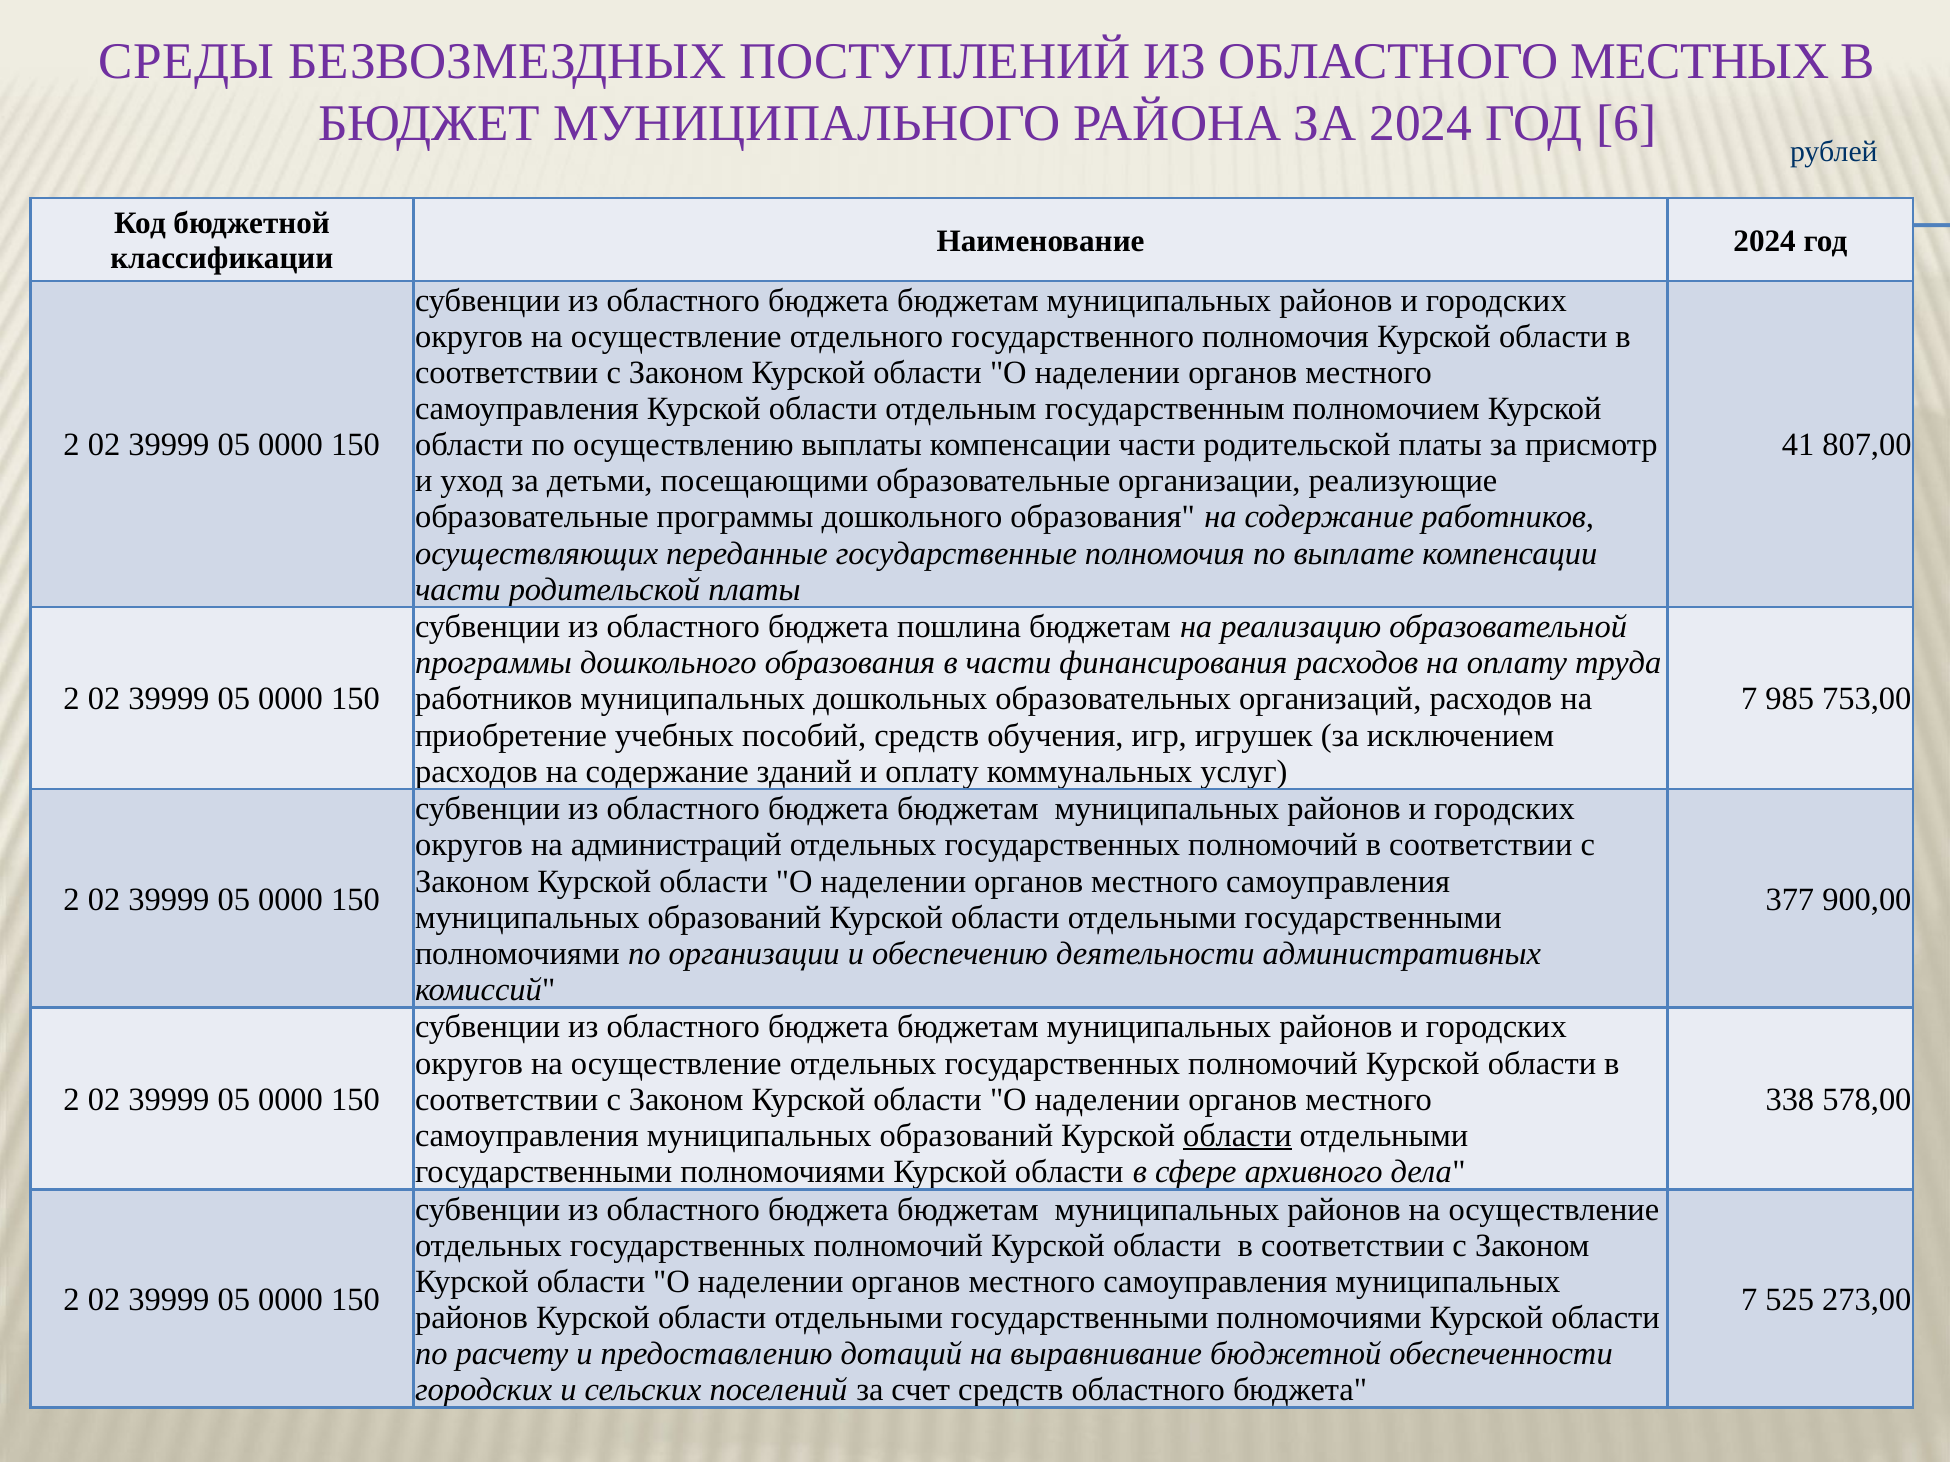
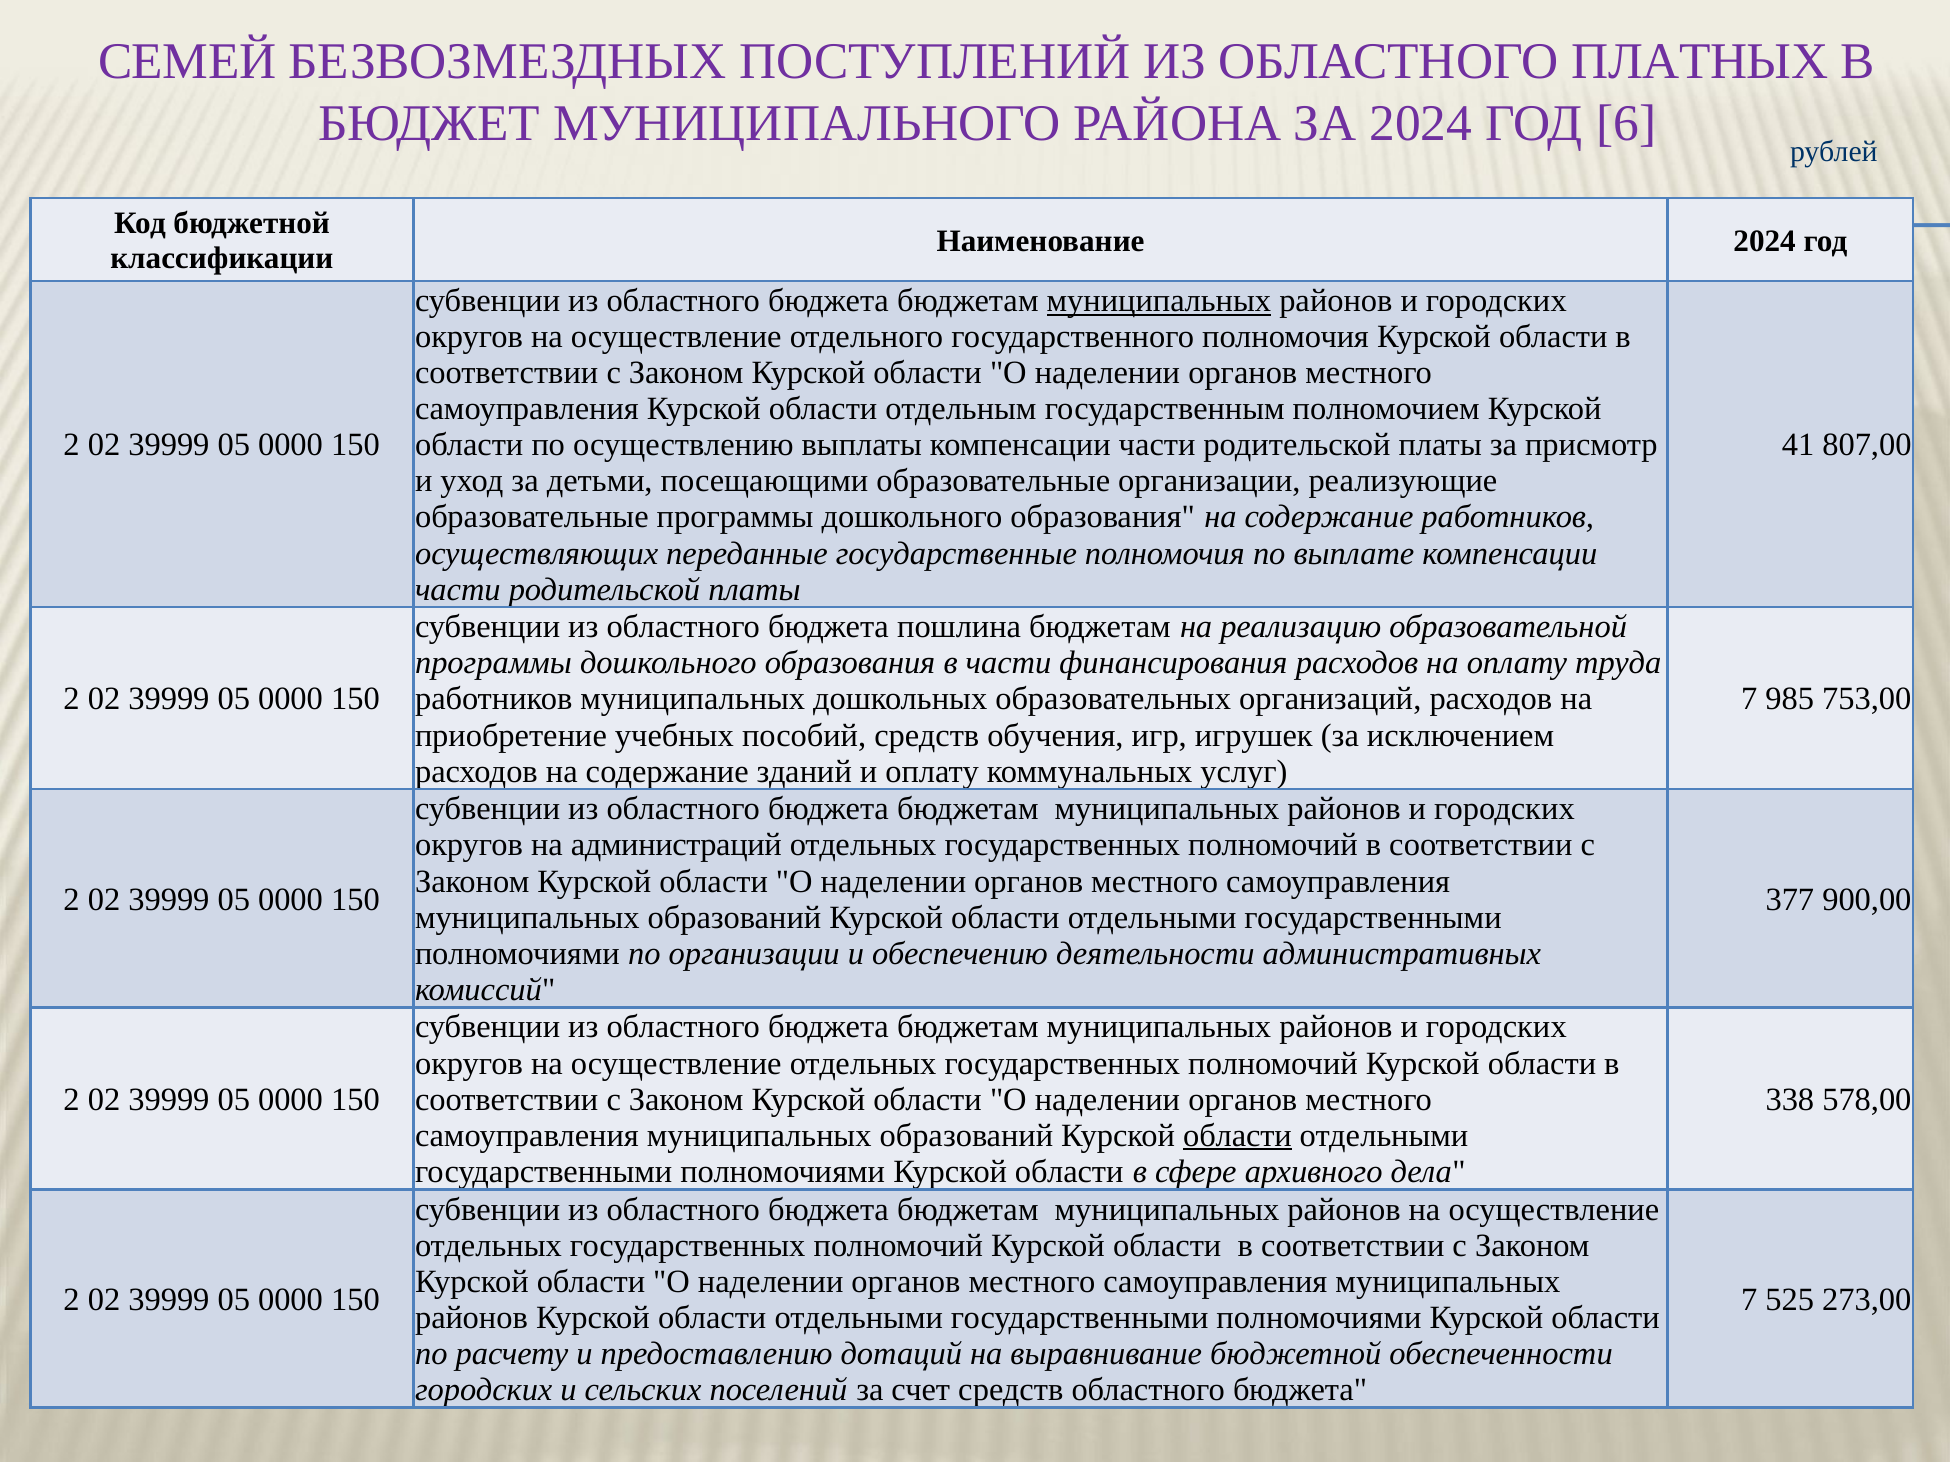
СРЕДЫ: СРЕДЫ -> СЕМЕЙ
МЕСТНЫХ: МЕСТНЫХ -> ПЛАТНЫХ
муниципальных at (1159, 301) underline: none -> present
